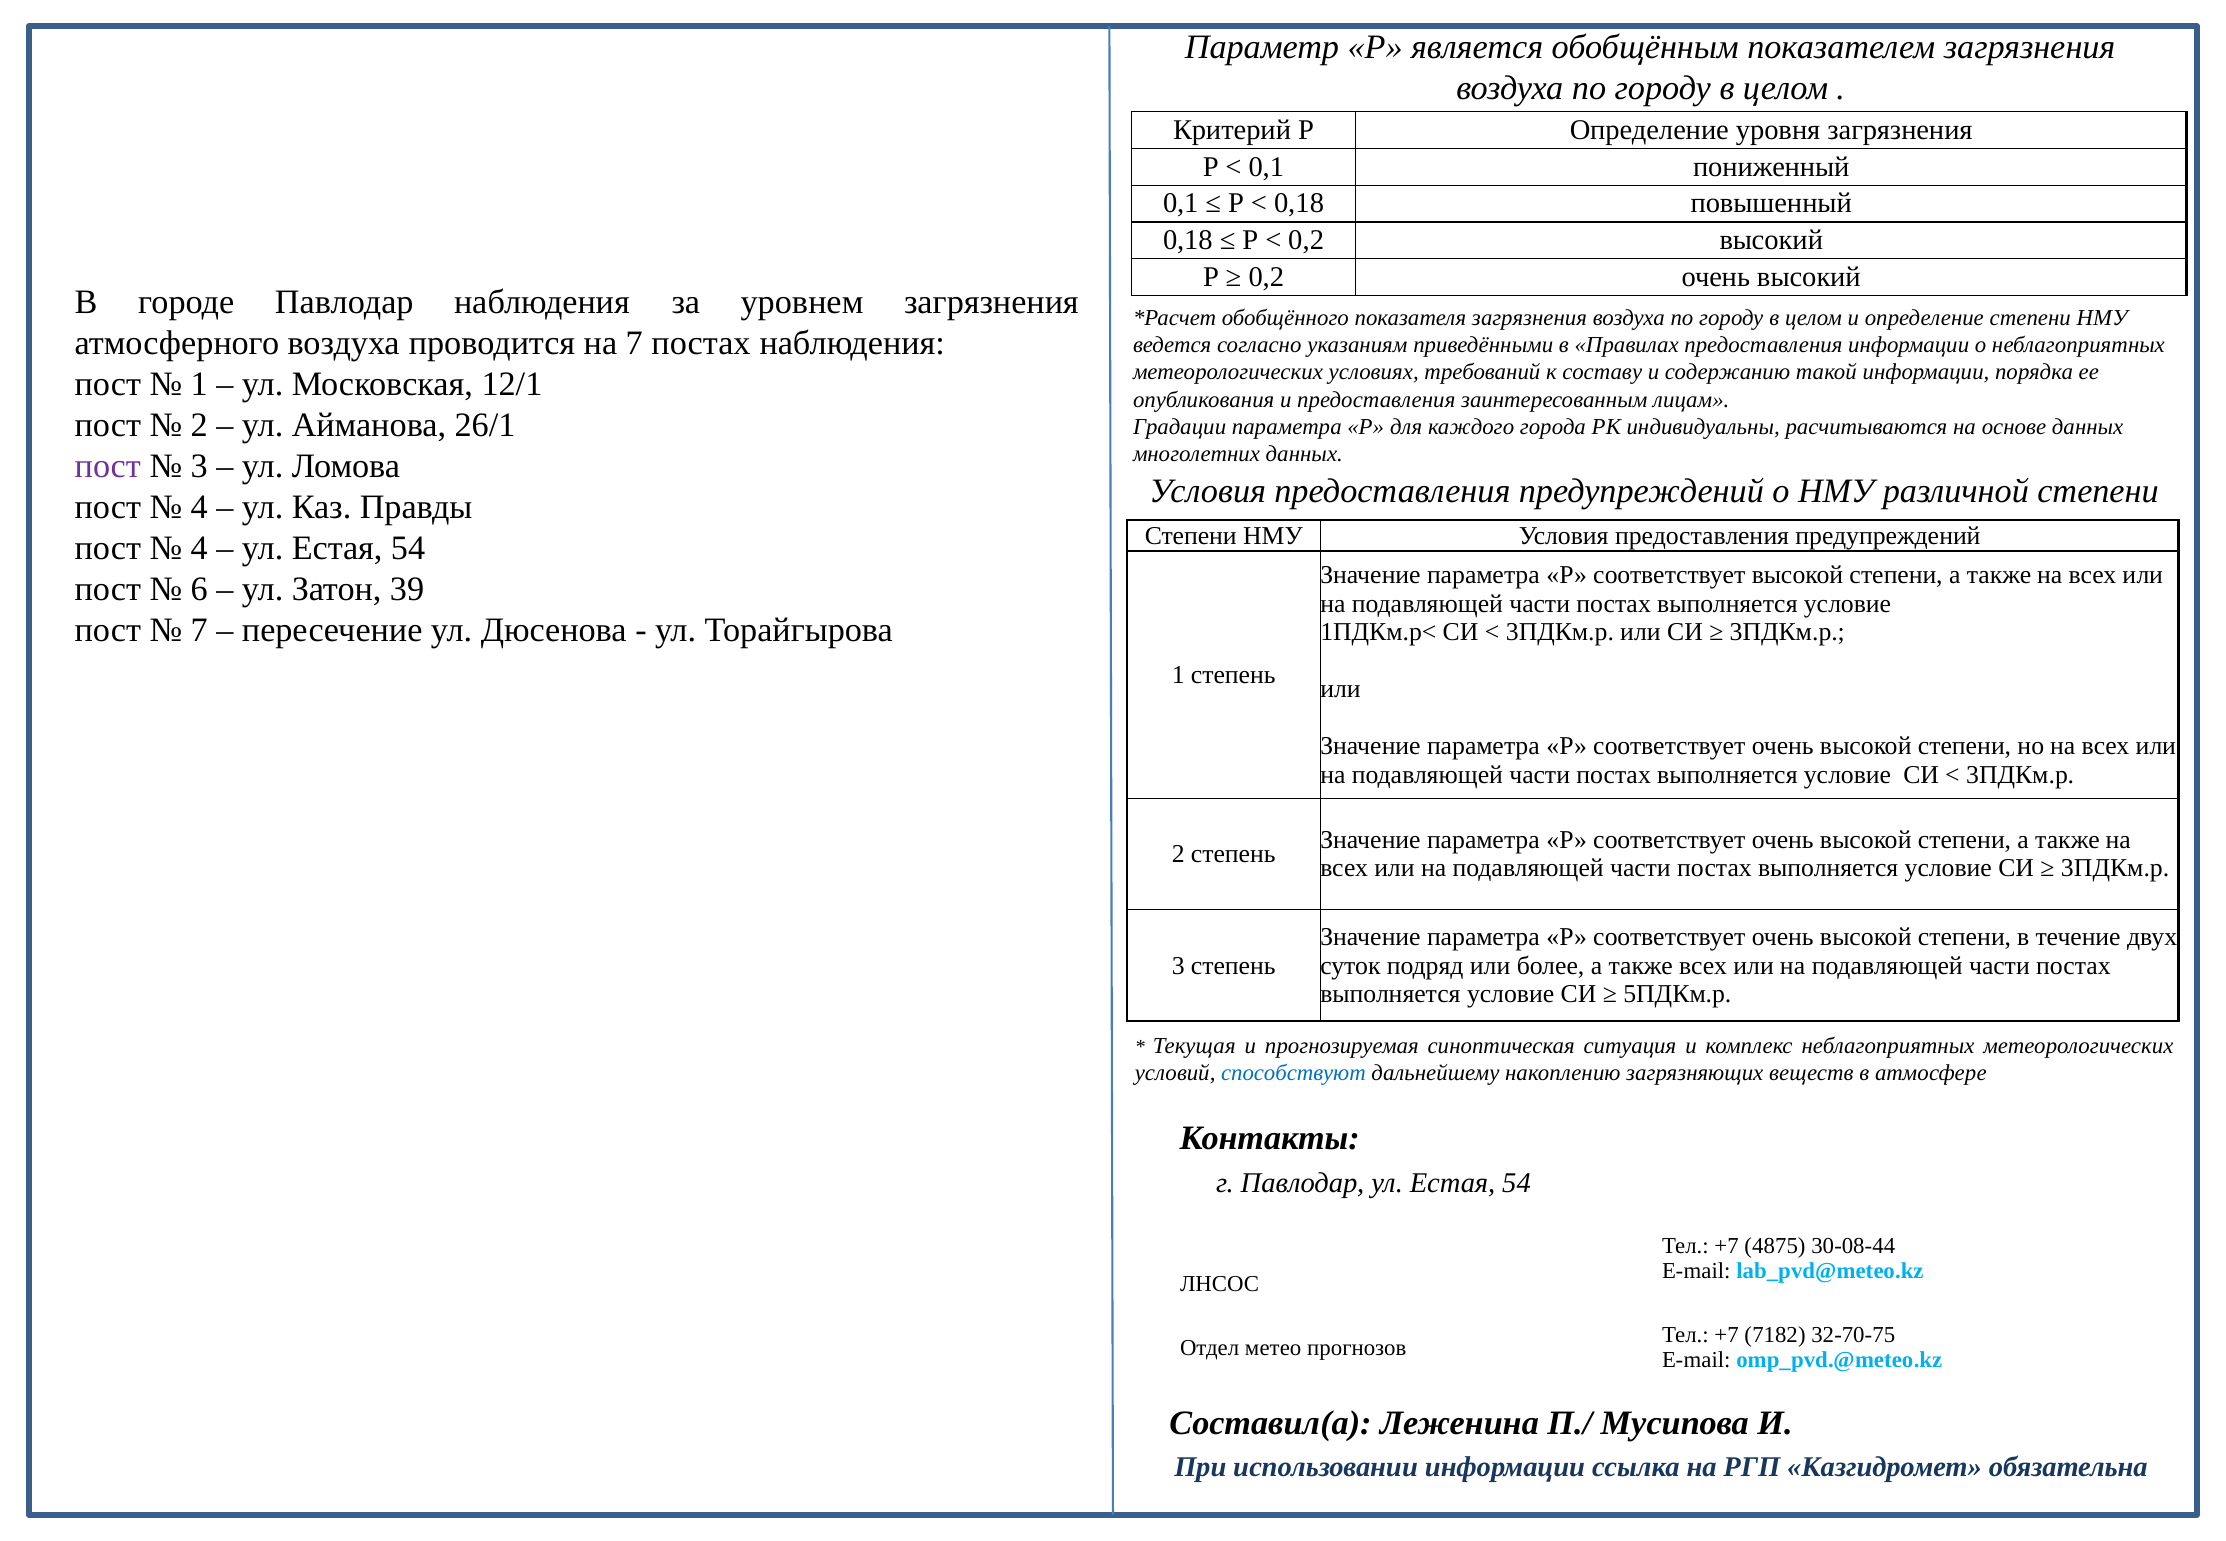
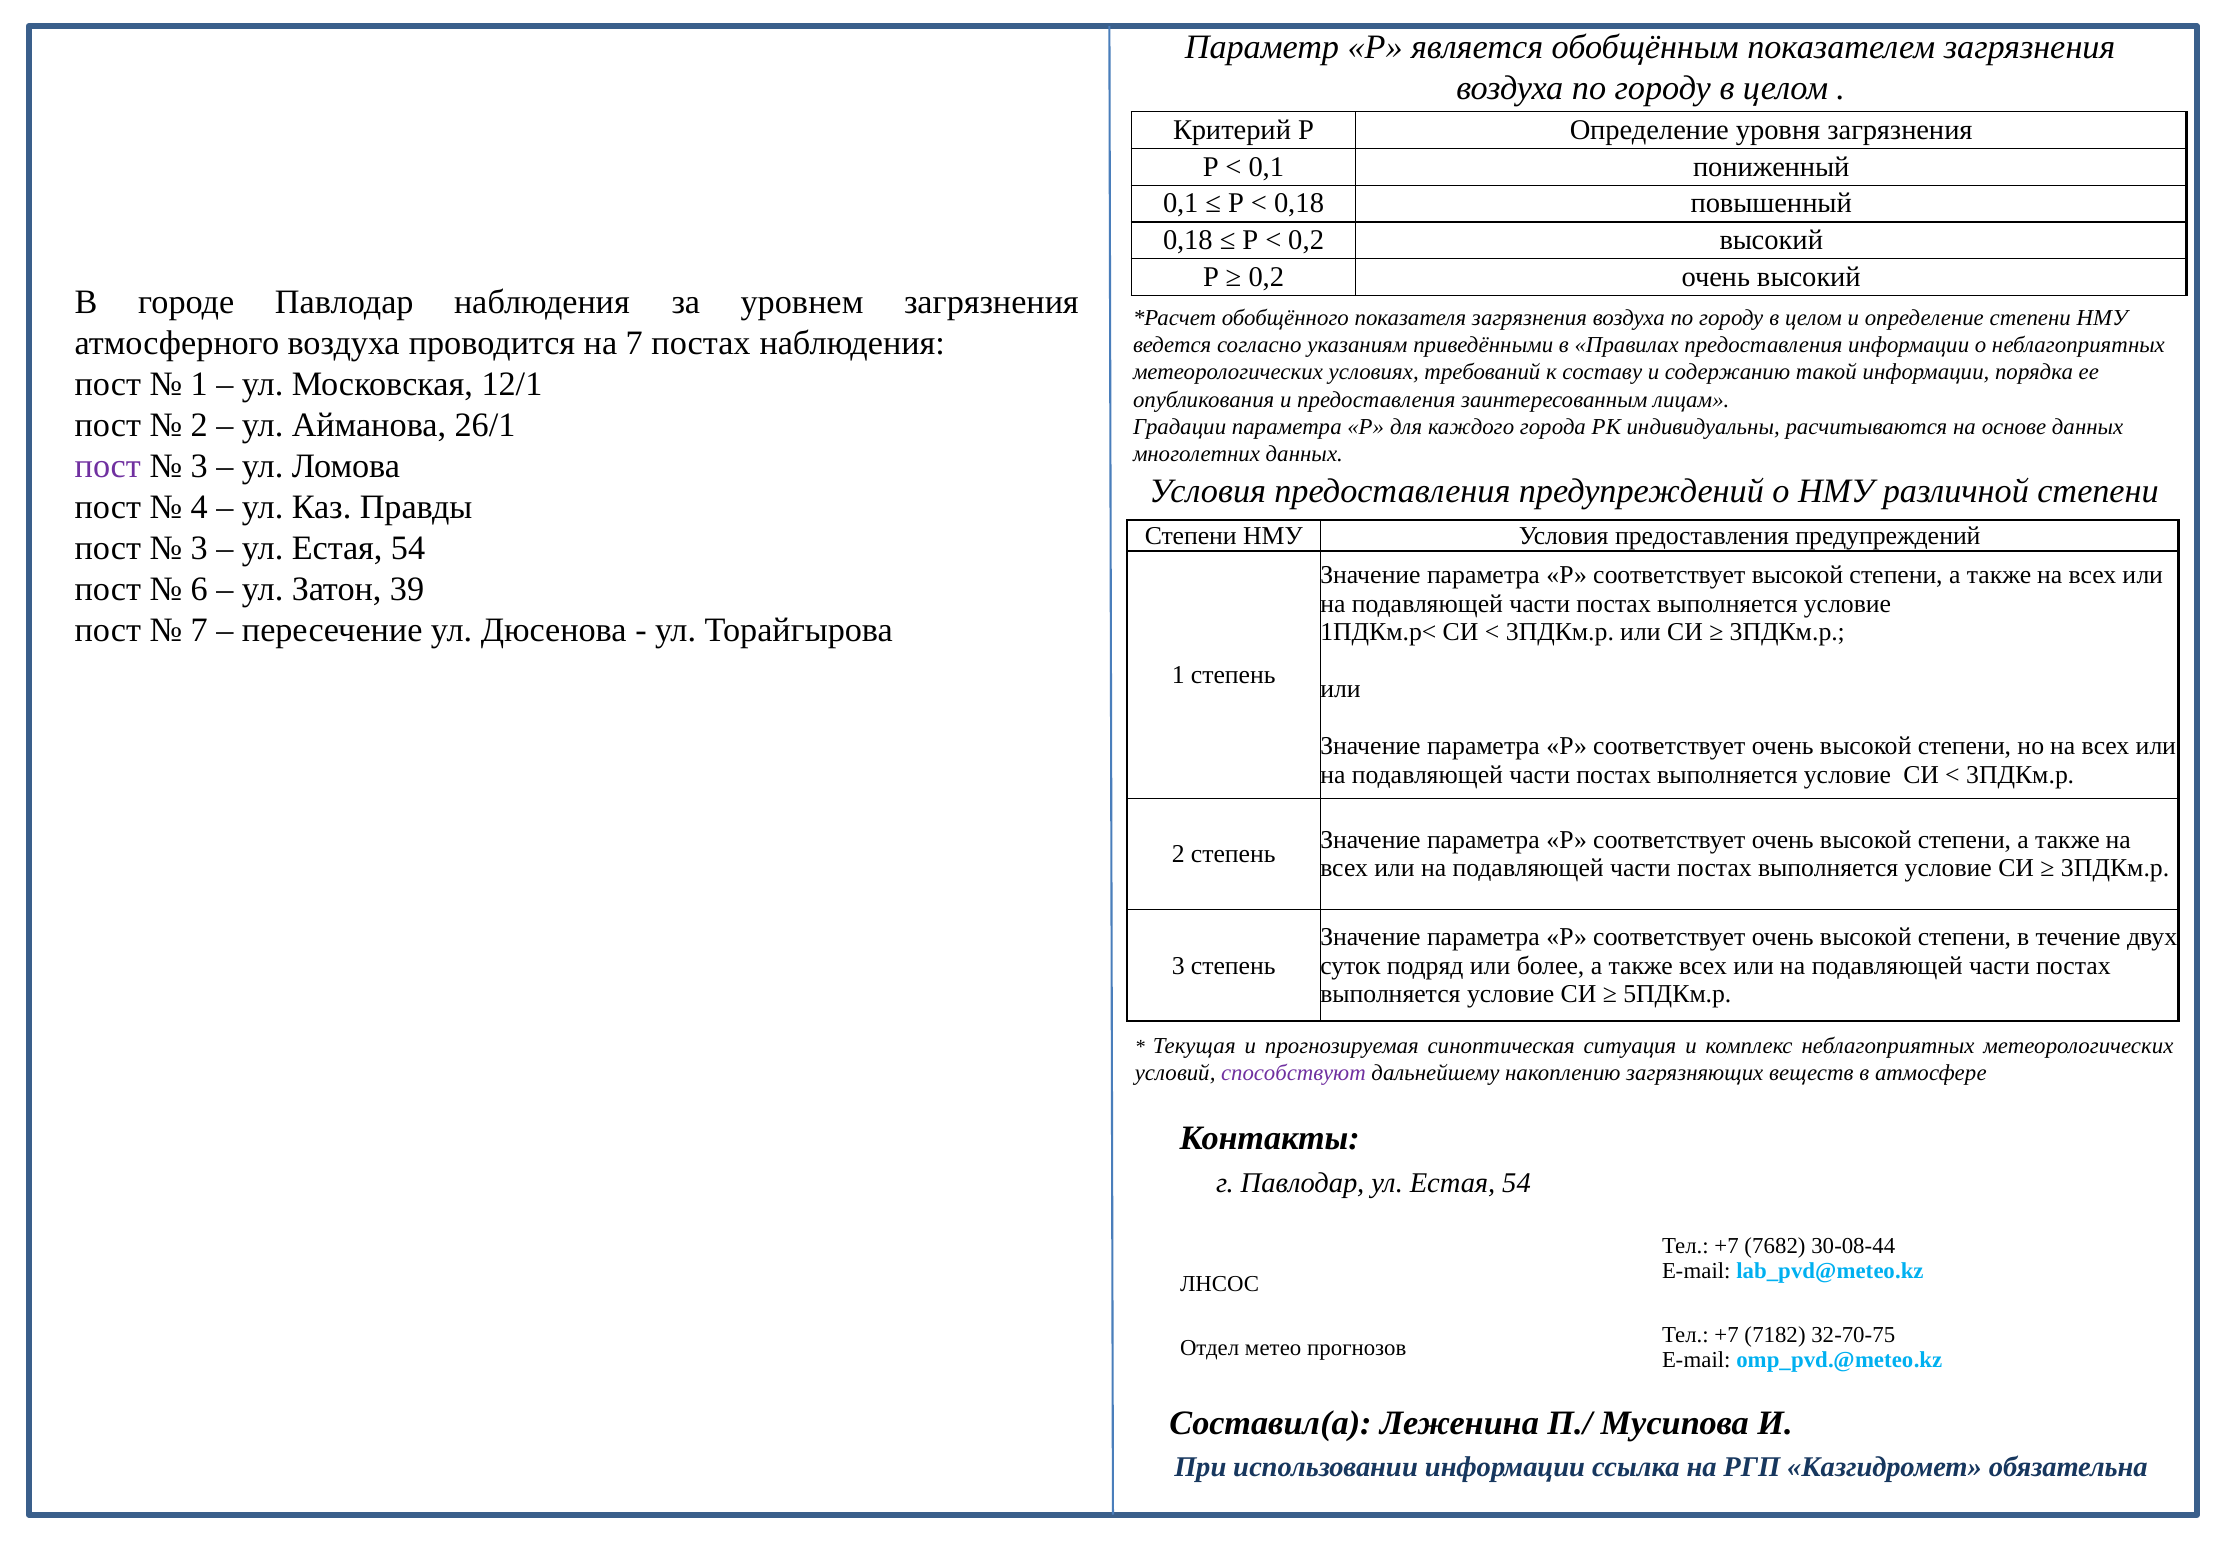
4 at (199, 548): 4 -> 3
способствуют colour: blue -> purple
4875: 4875 -> 7682
